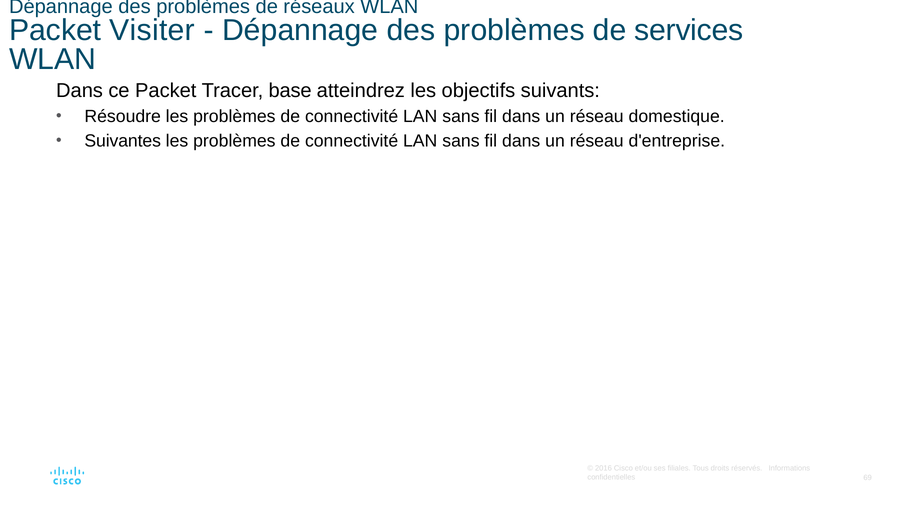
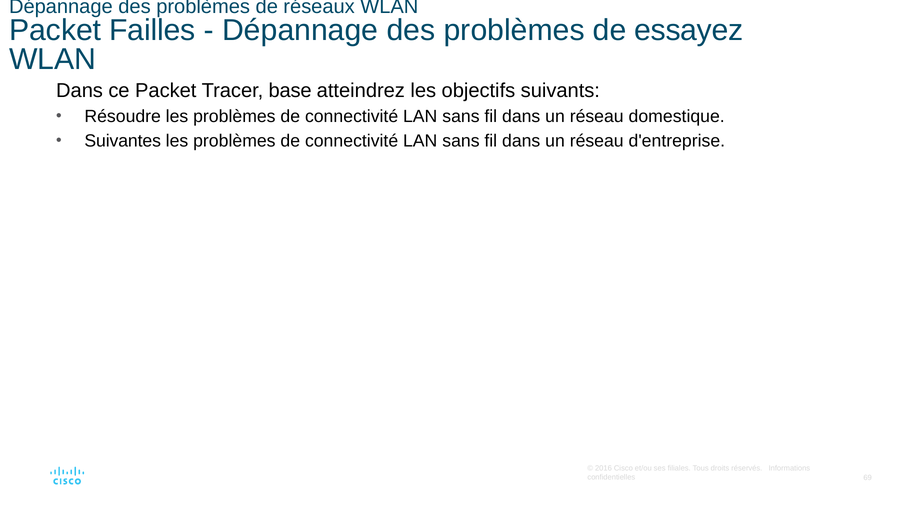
Visiter: Visiter -> Failles
services: services -> essayez
